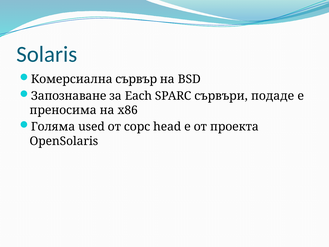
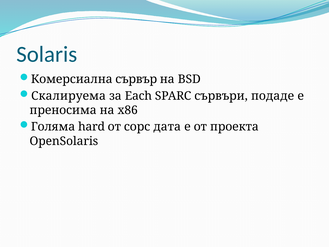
Запознаване: Запознаване -> Скалируема
used: used -> hard
head: head -> дата
